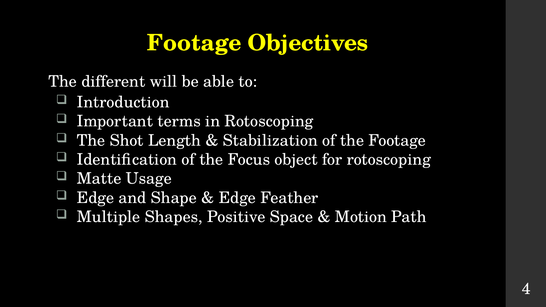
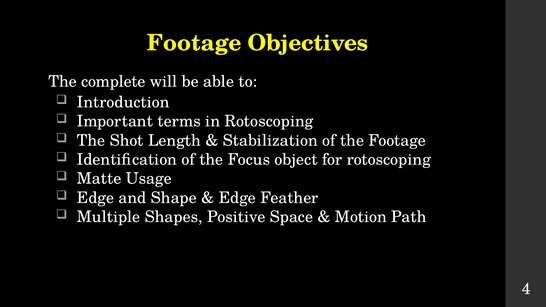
different: different -> complete
